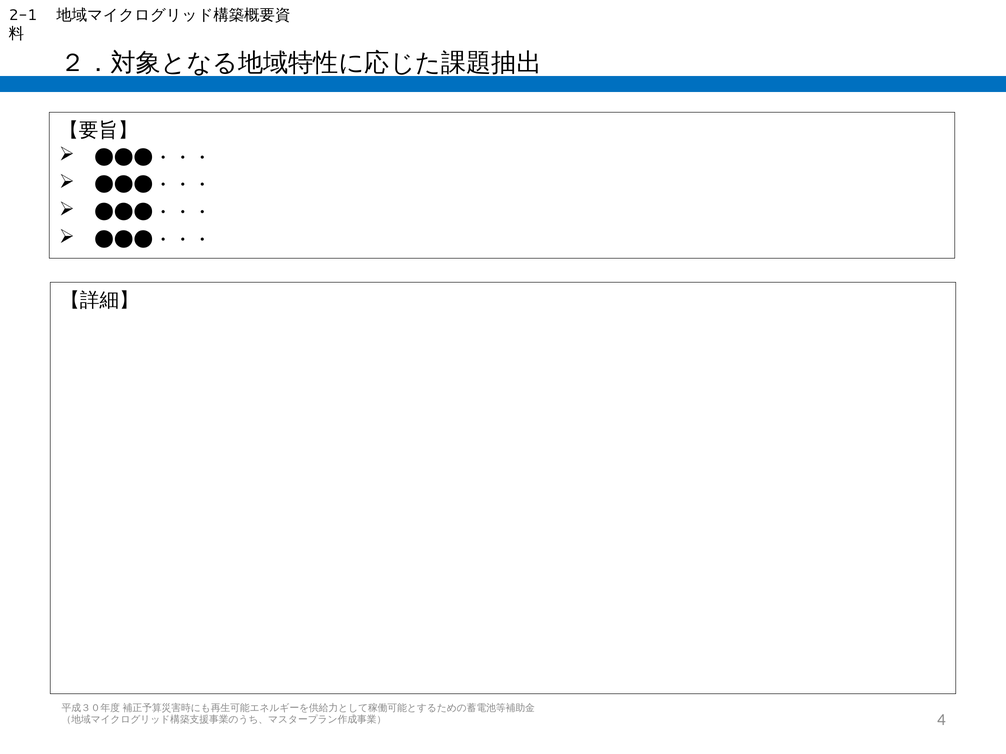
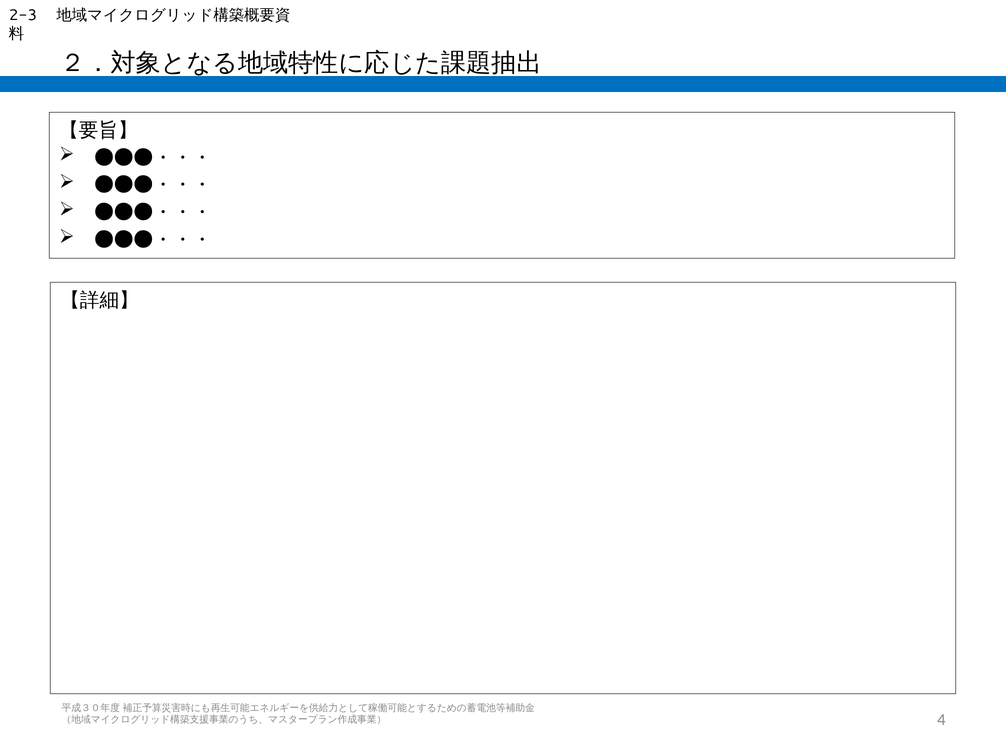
2-1: 2-1 -> 2-3
